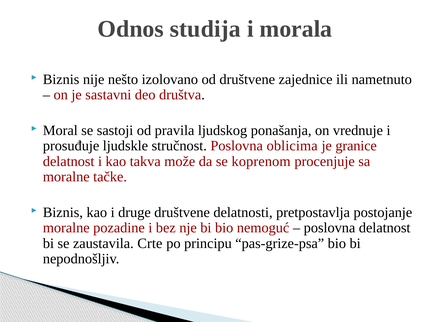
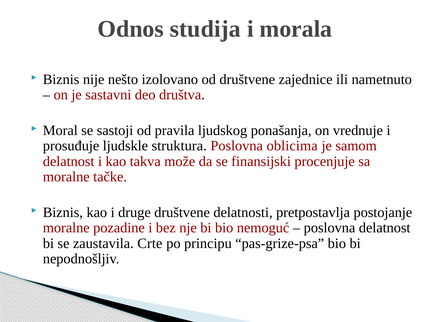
stručnost: stručnost -> struktura
granice: granice -> samom
koprenom: koprenom -> finansijski
